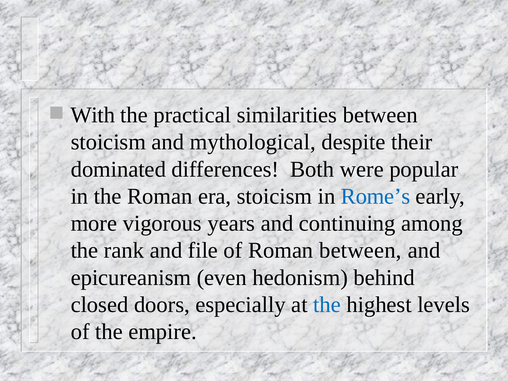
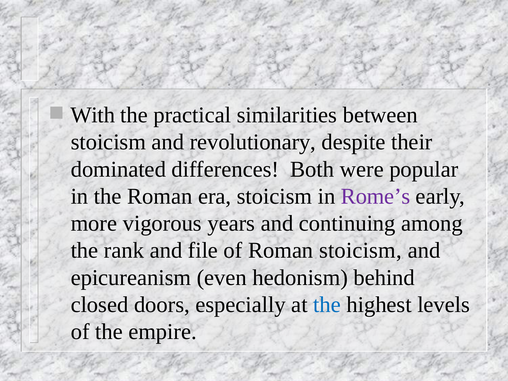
mythological: mythological -> revolutionary
Rome’s colour: blue -> purple
Roman between: between -> stoicism
